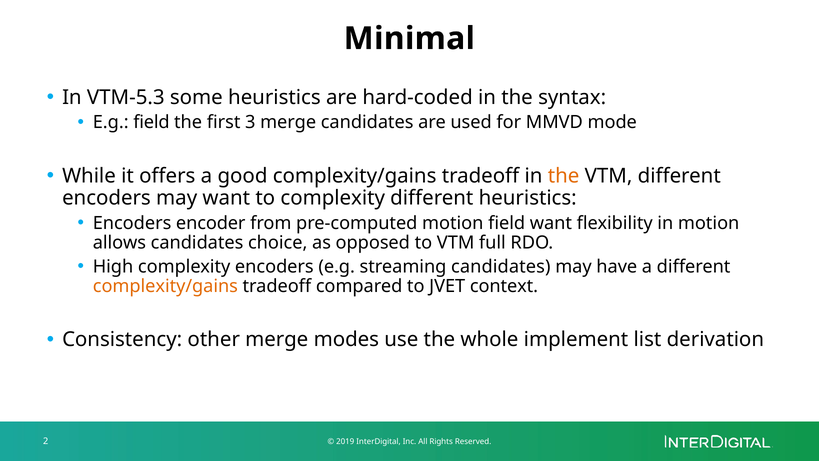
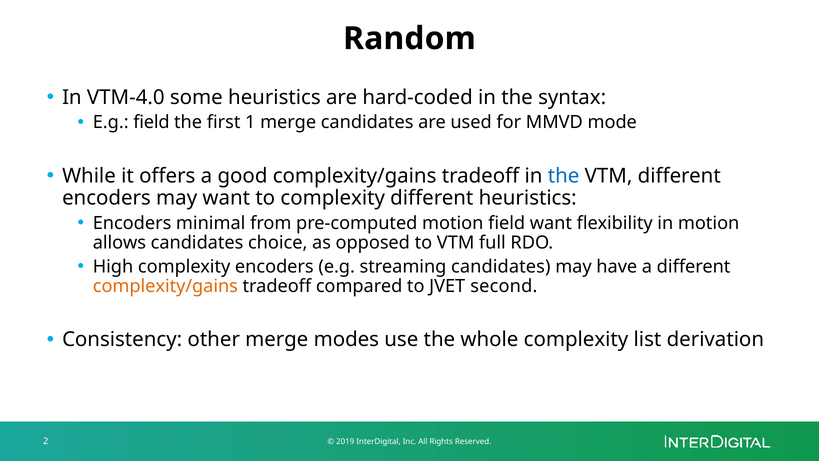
Minimal: Minimal -> Random
VTM-5.3: VTM-5.3 -> VTM-4.0
3: 3 -> 1
the at (564, 176) colour: orange -> blue
encoder: encoder -> minimal
context: context -> second
whole implement: implement -> complexity
